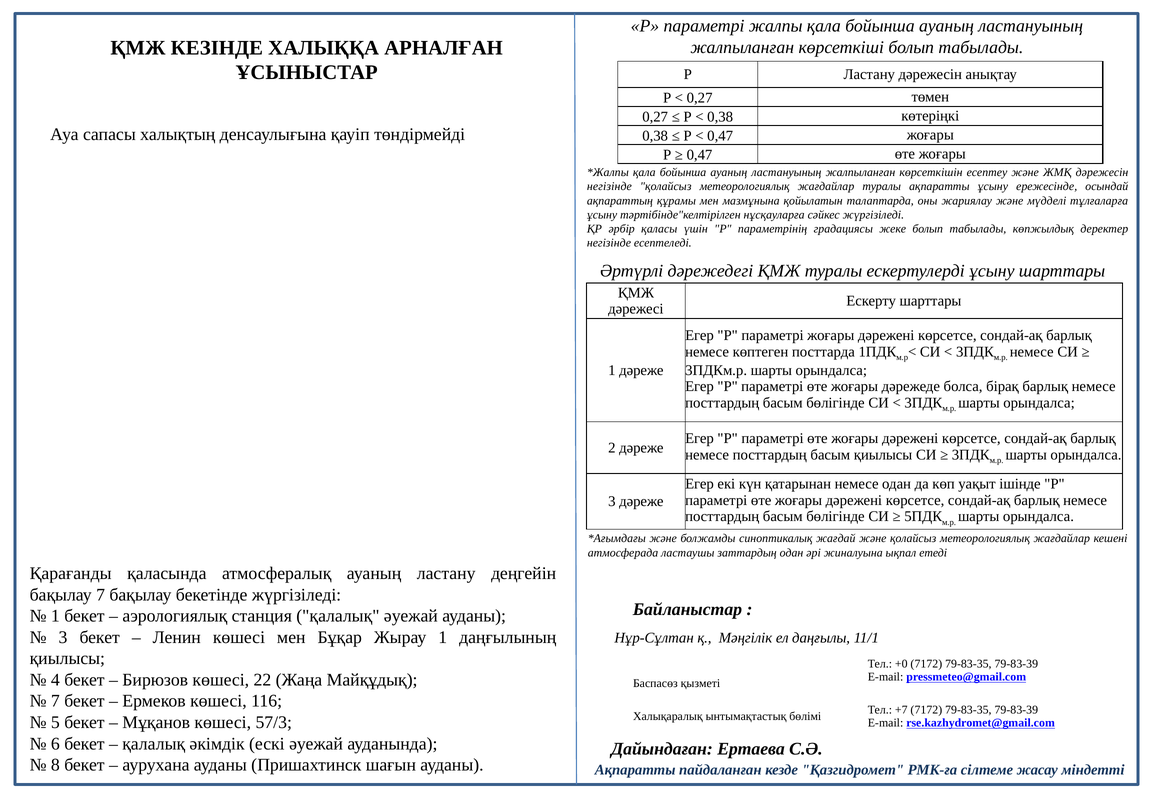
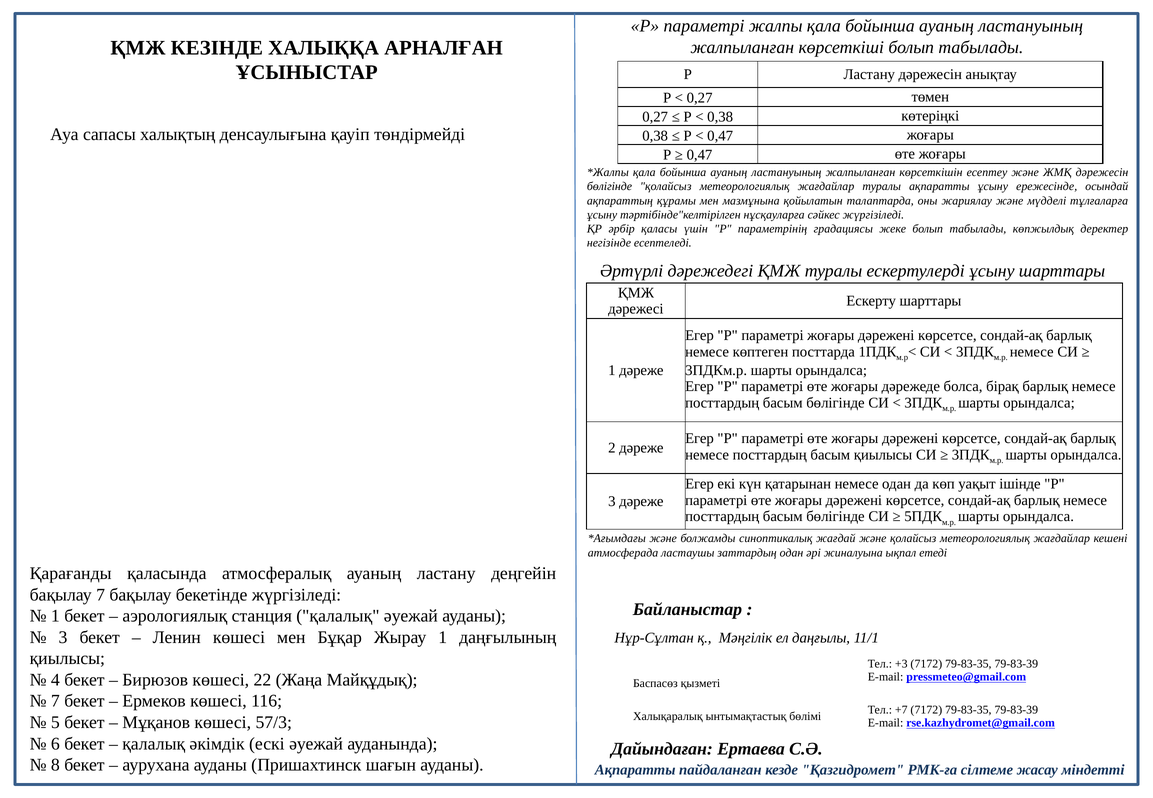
негізінде at (609, 186): негізінде -> бөлігінде
+0: +0 -> +3
